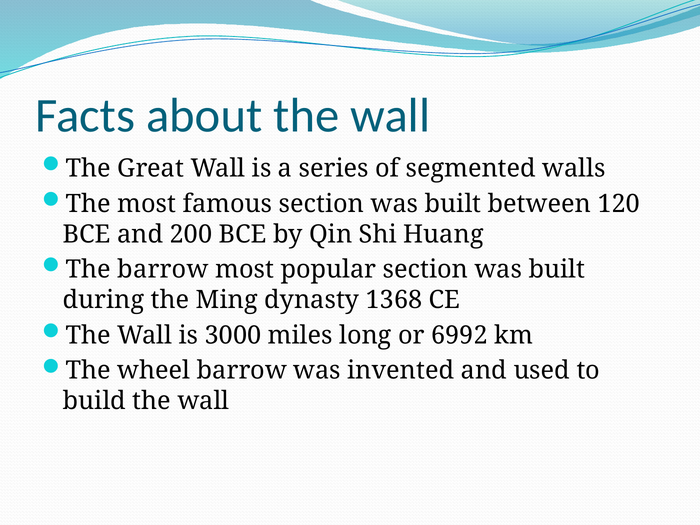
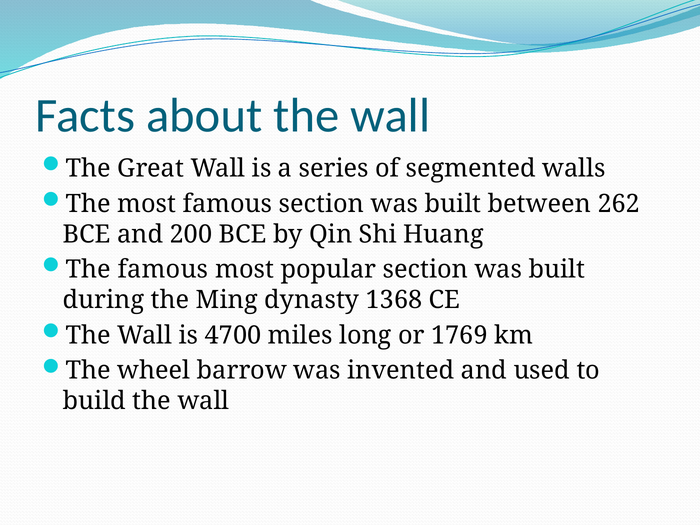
120: 120 -> 262
The barrow: barrow -> famous
3000: 3000 -> 4700
6992: 6992 -> 1769
